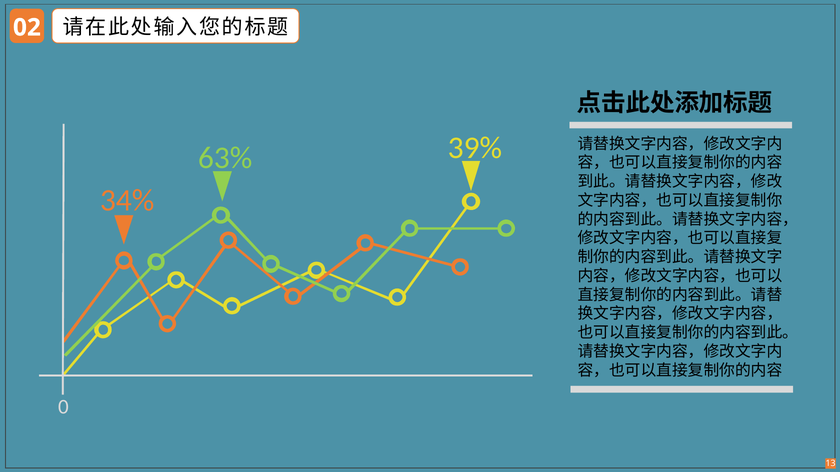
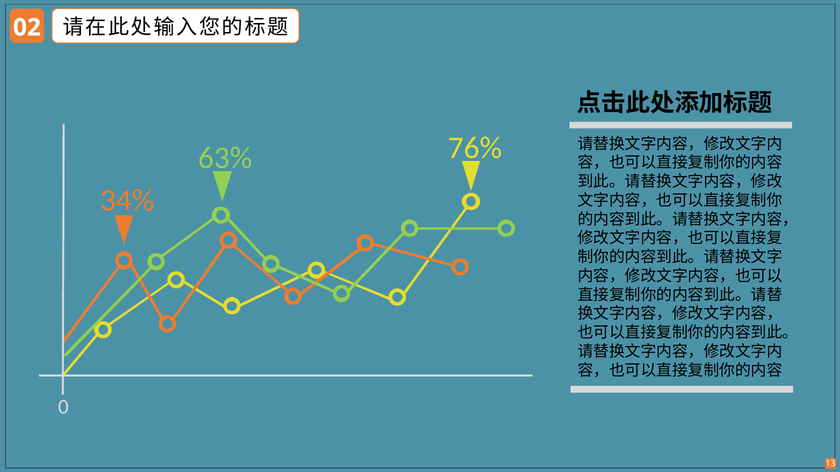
39%: 39% -> 76%
